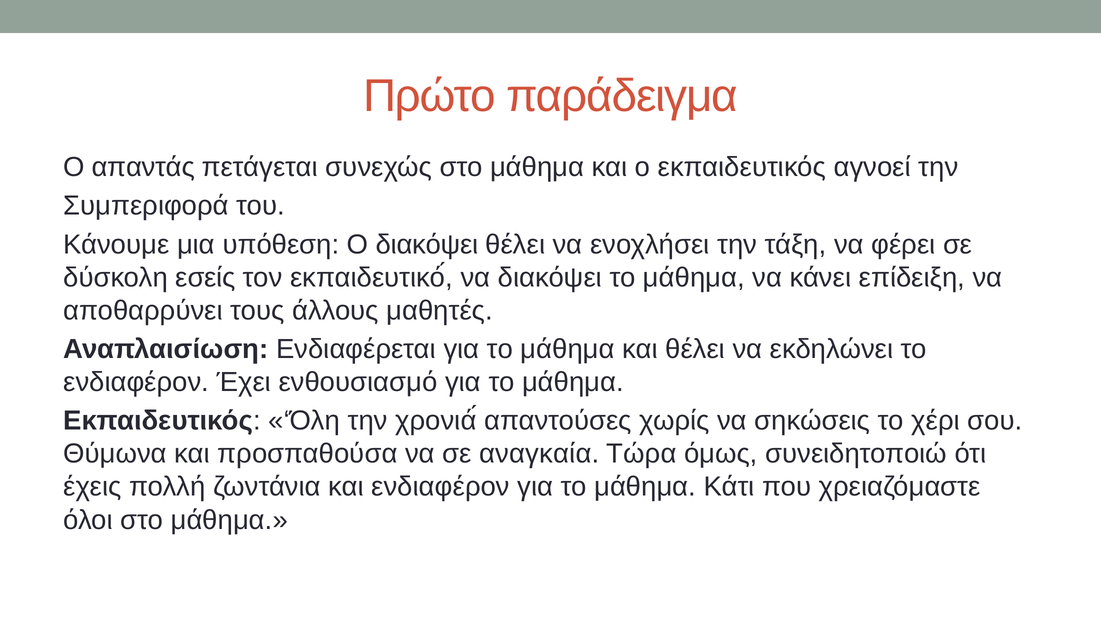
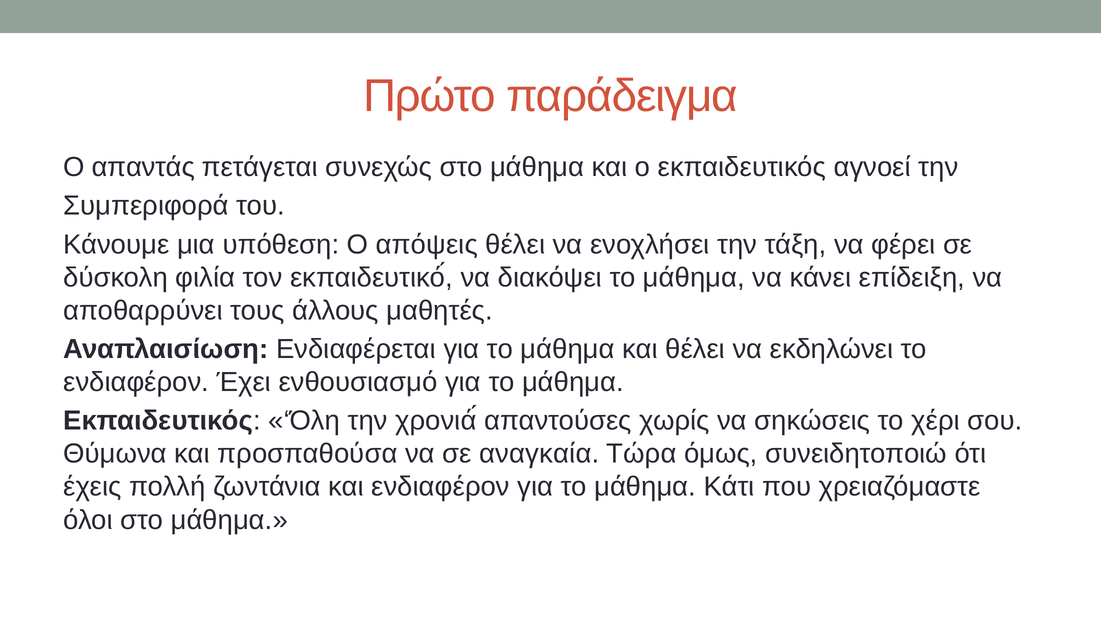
Ο διακόψει: διακόψει -> απόψεις
εσείς: εσείς -> φιλία
